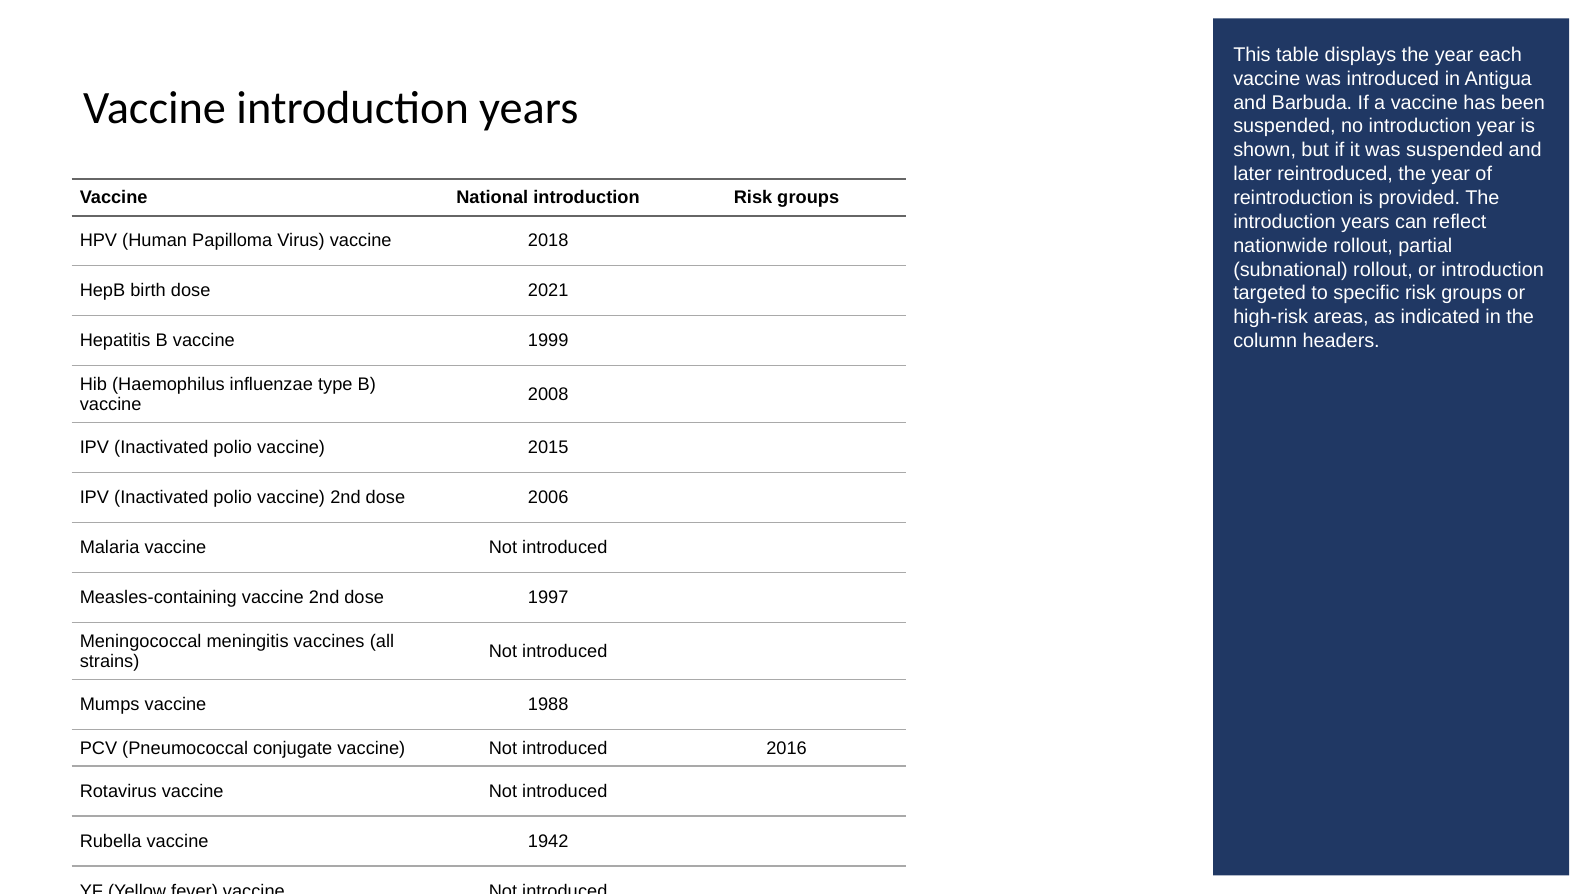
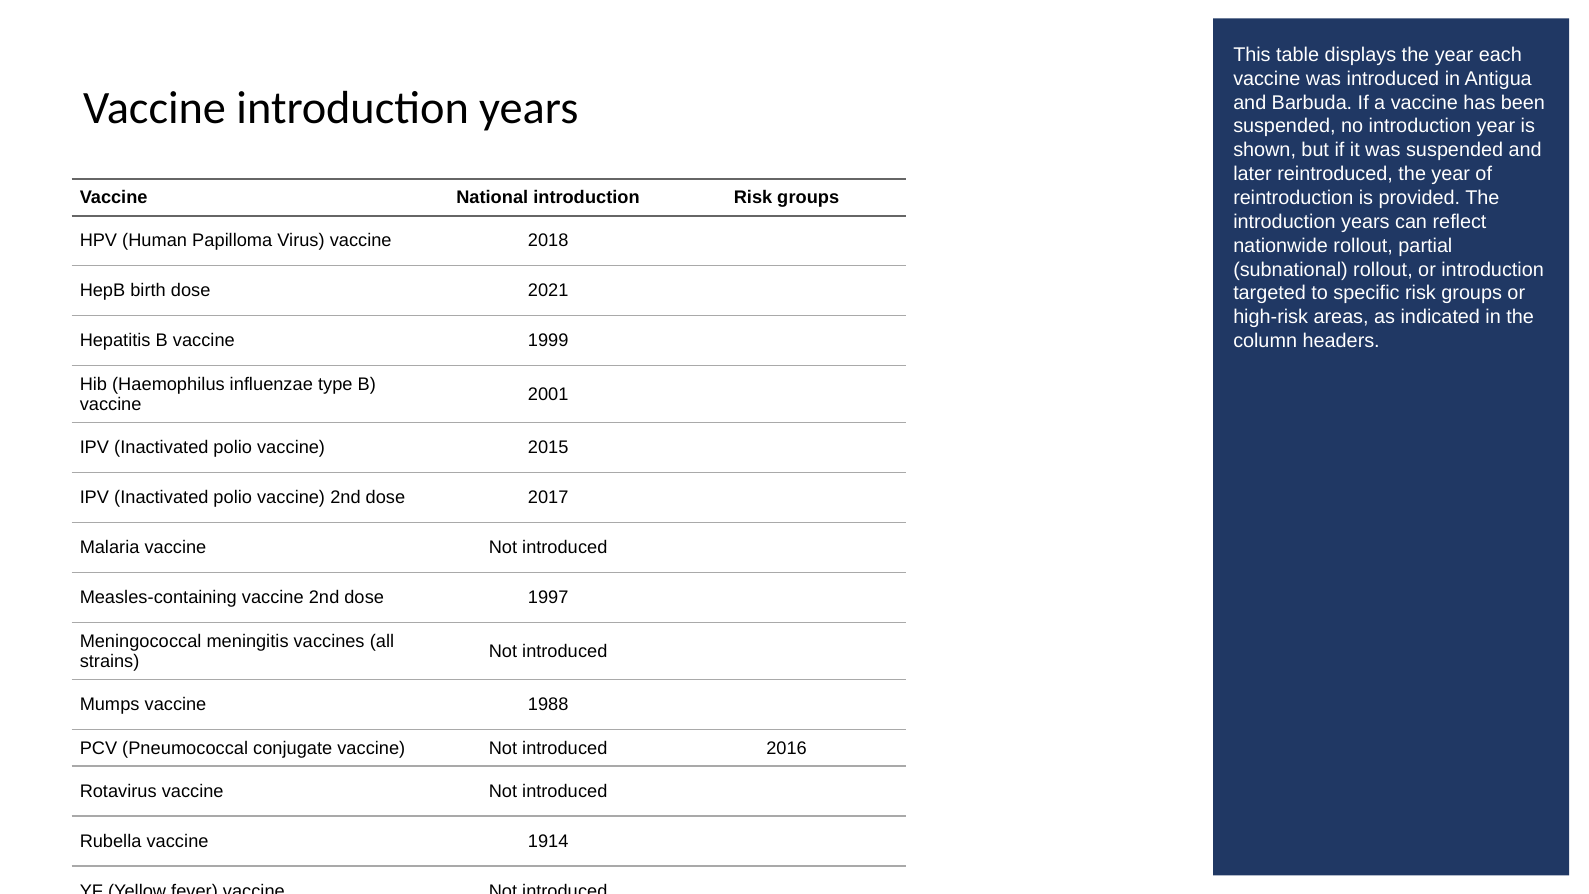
2008: 2008 -> 2001
2006: 2006 -> 2017
1942: 1942 -> 1914
